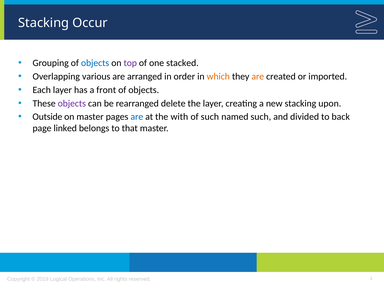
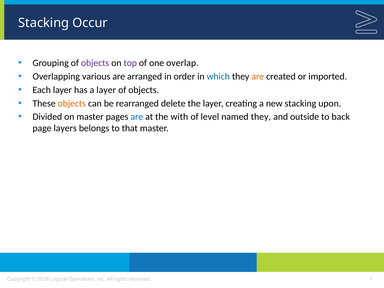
objects at (95, 63) colour: blue -> purple
stacked: stacked -> overlap
which colour: orange -> blue
a front: front -> layer
objects at (72, 103) colour: purple -> orange
Outside: Outside -> Divided
of such: such -> level
named such: such -> they
divided: divided -> outside
linked: linked -> layers
